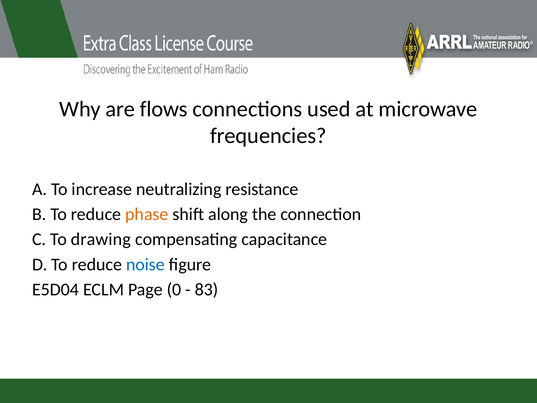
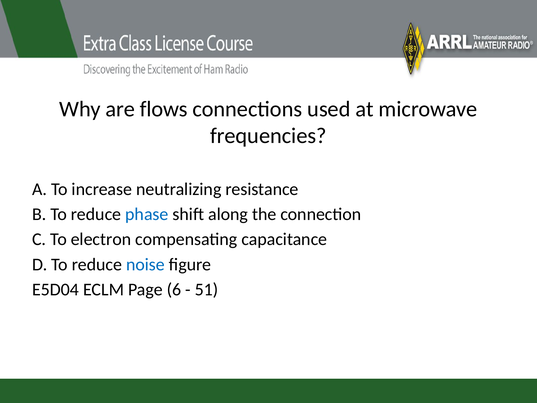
phase colour: orange -> blue
drawing: drawing -> electron
0: 0 -> 6
83: 83 -> 51
